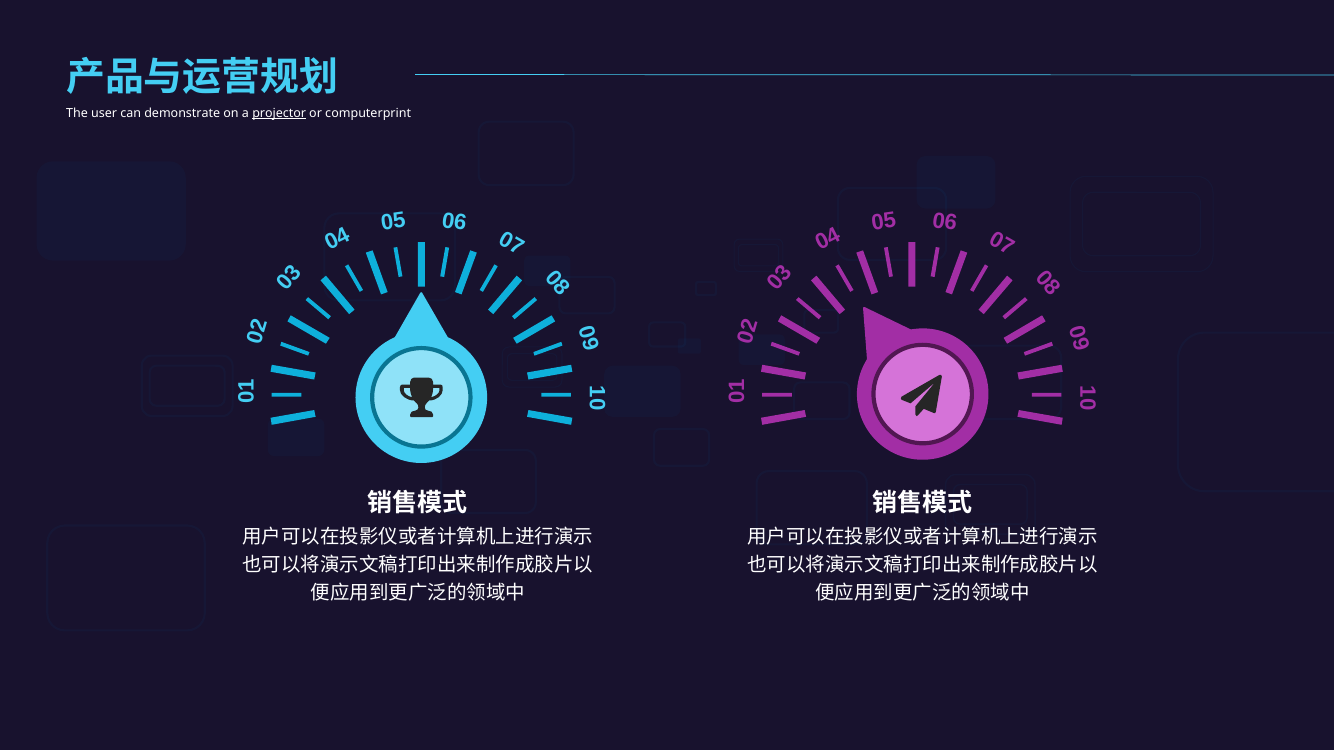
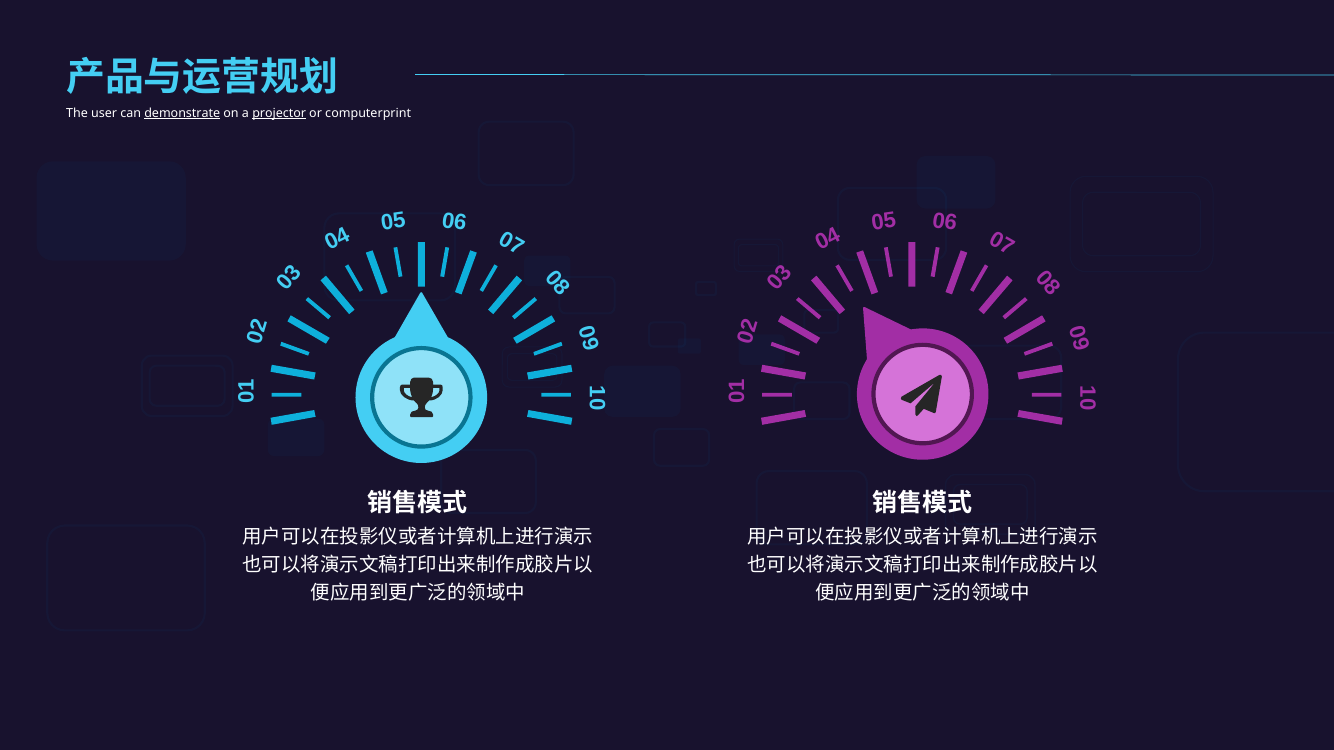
demonstrate underline: none -> present
